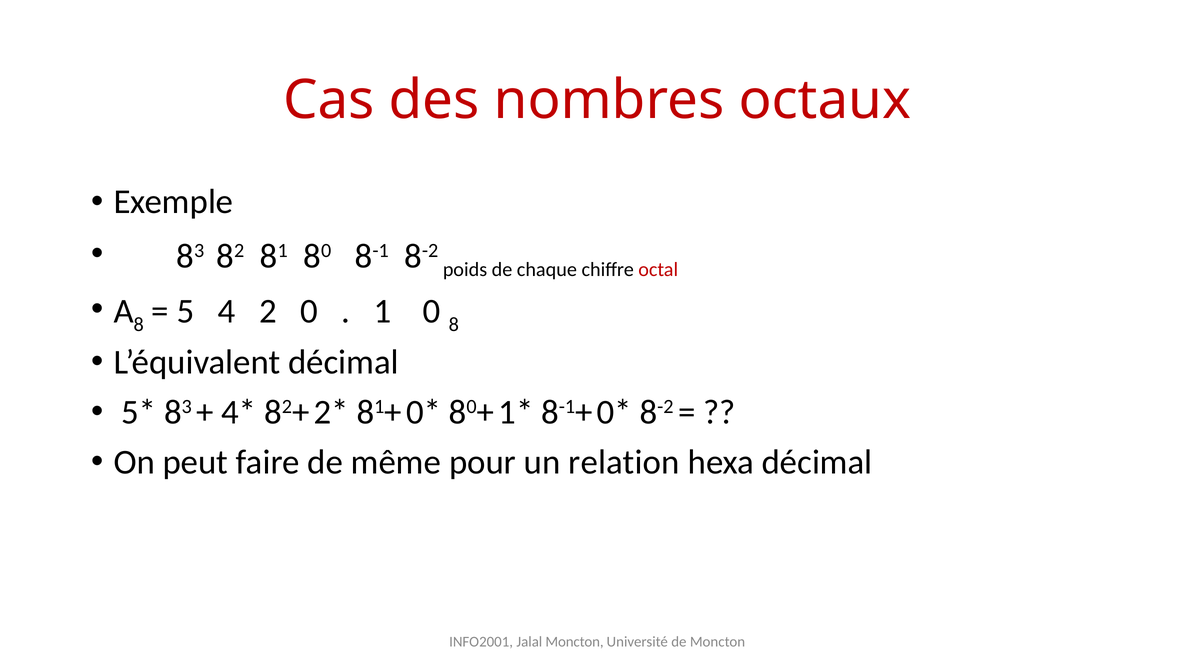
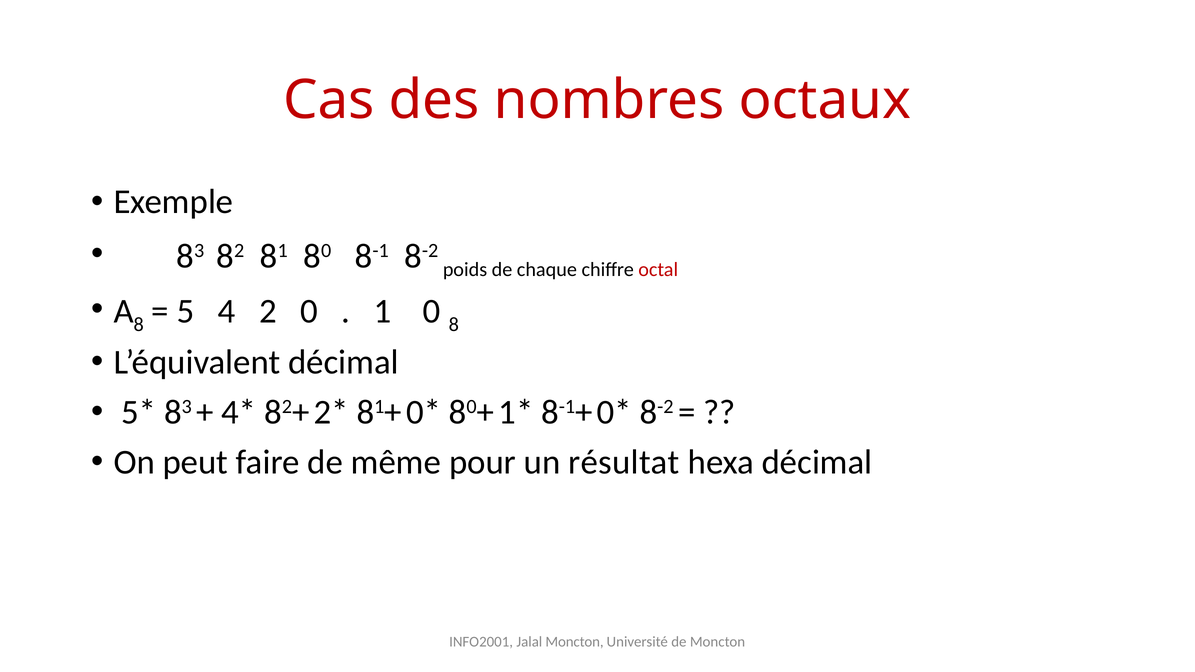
relation: relation -> résultat
